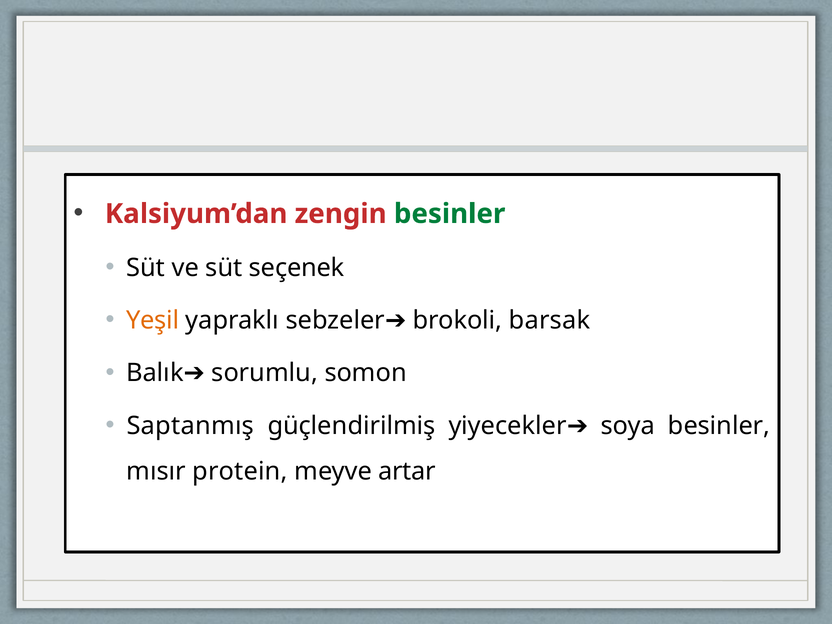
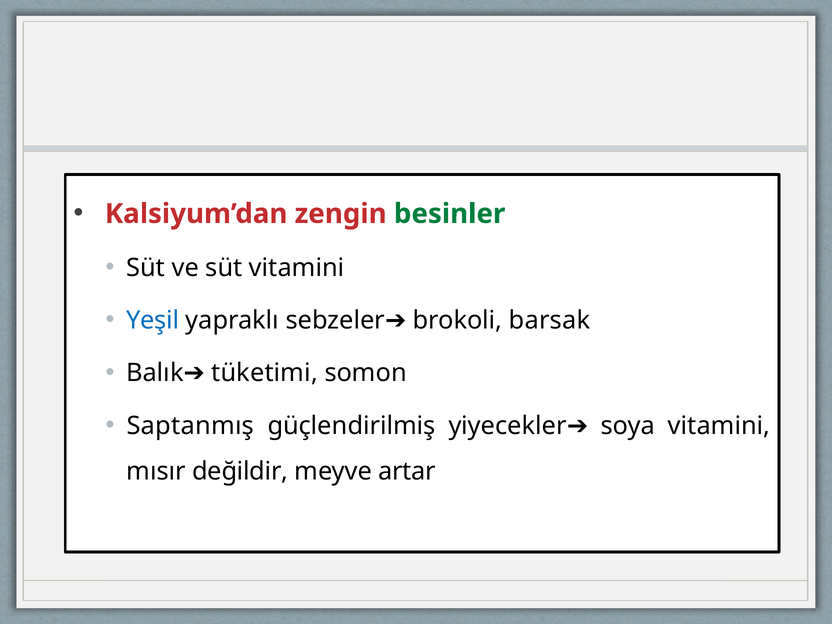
süt seçenek: seçenek -> vitamini
Yeşil colour: orange -> blue
sorumlu: sorumlu -> tüketimi
soya besinler: besinler -> vitamini
protein: protein -> değildir
